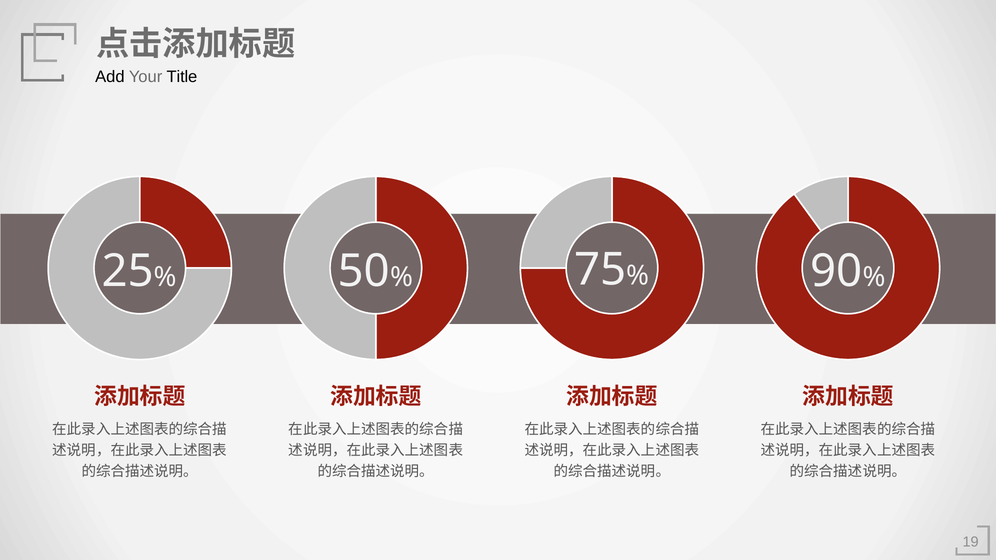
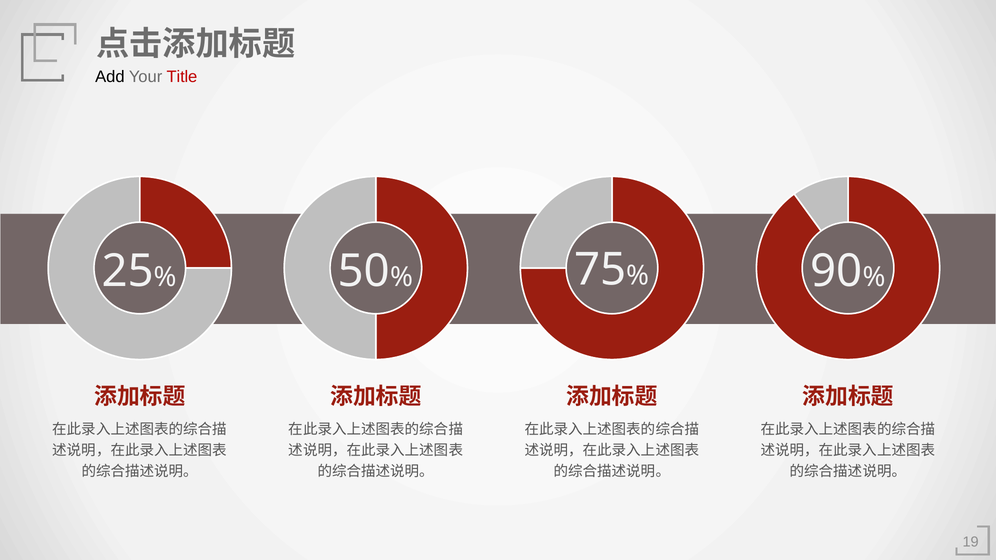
Title colour: black -> red
